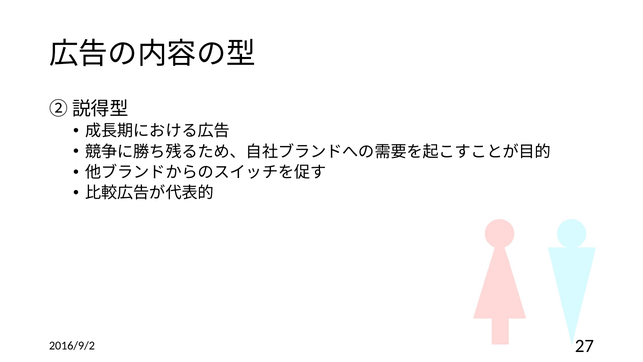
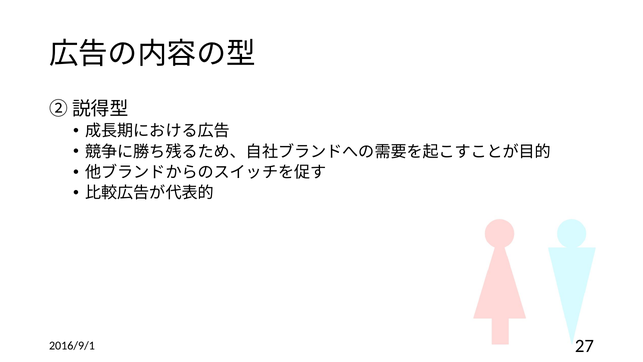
2016/9/2: 2016/9/2 -> 2016/9/1
